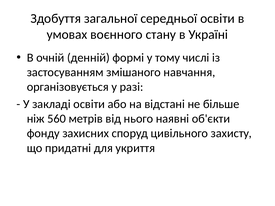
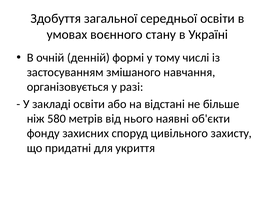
560: 560 -> 580
